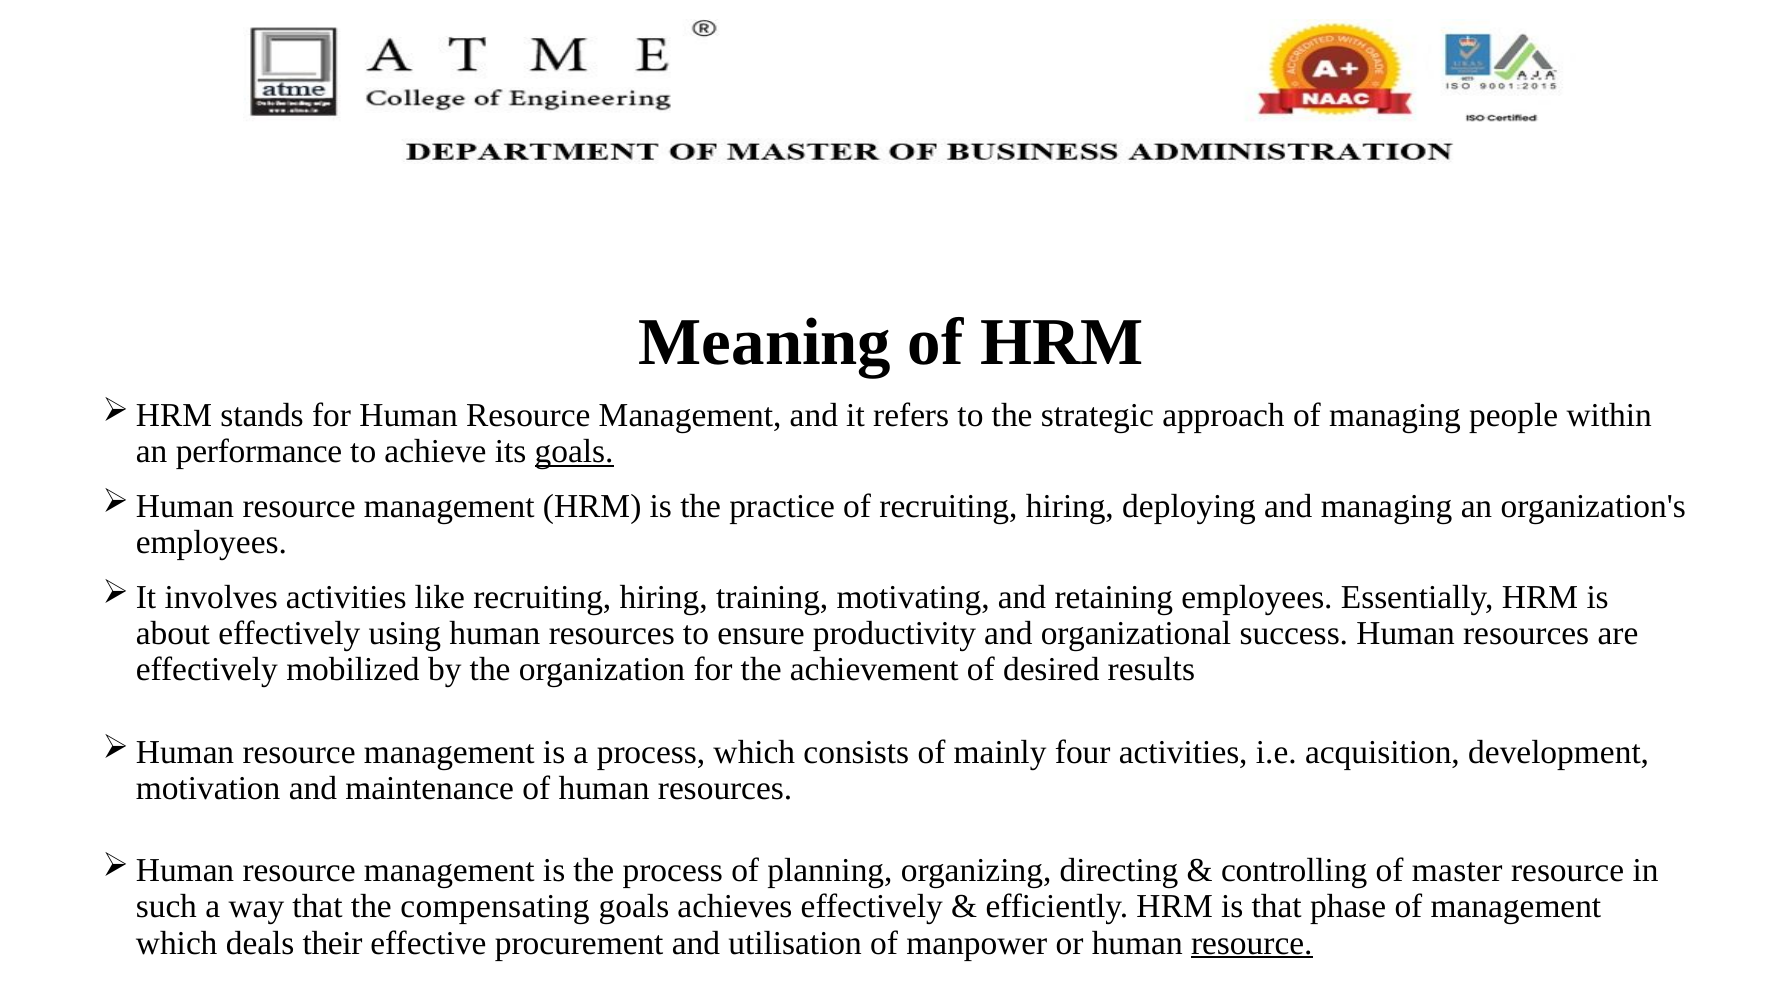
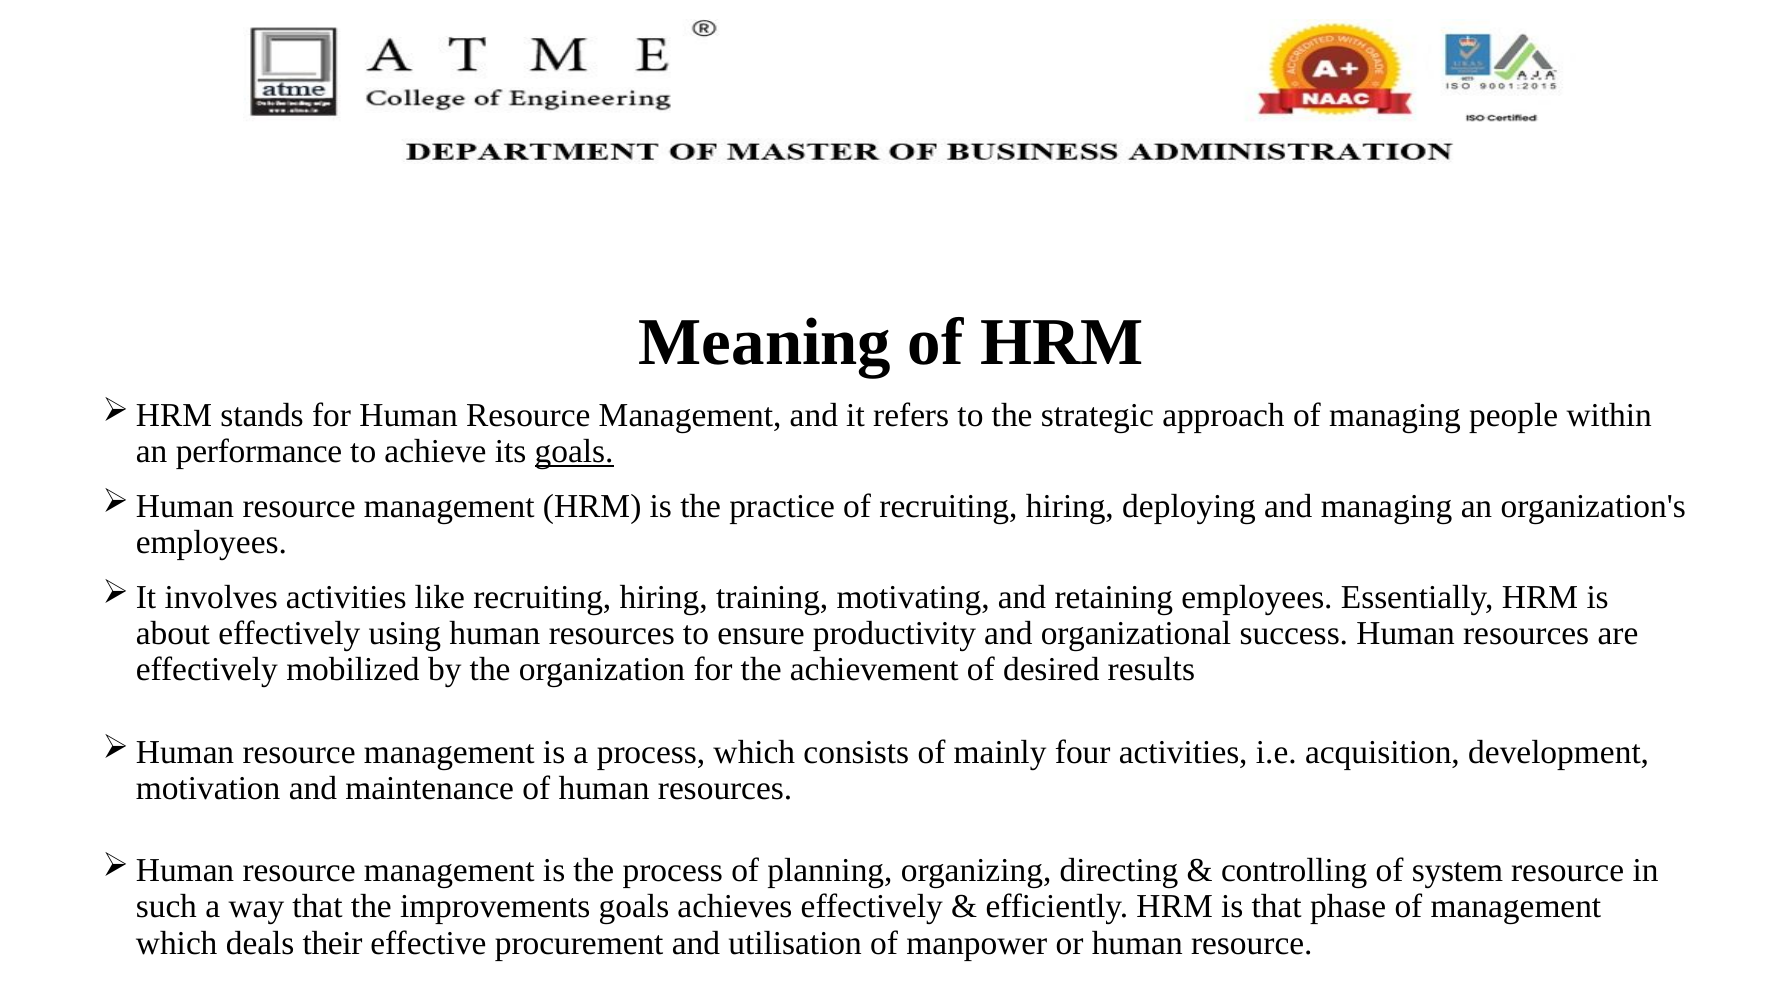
master: master -> system
compensating: compensating -> improvements
resource at (1252, 943) underline: present -> none
